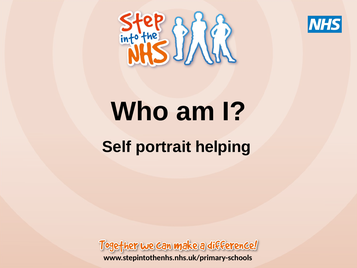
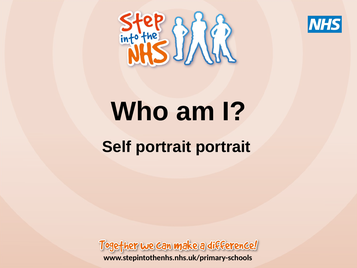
portrait helping: helping -> portrait
